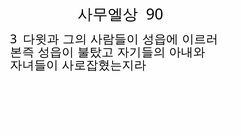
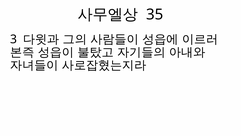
90: 90 -> 35
